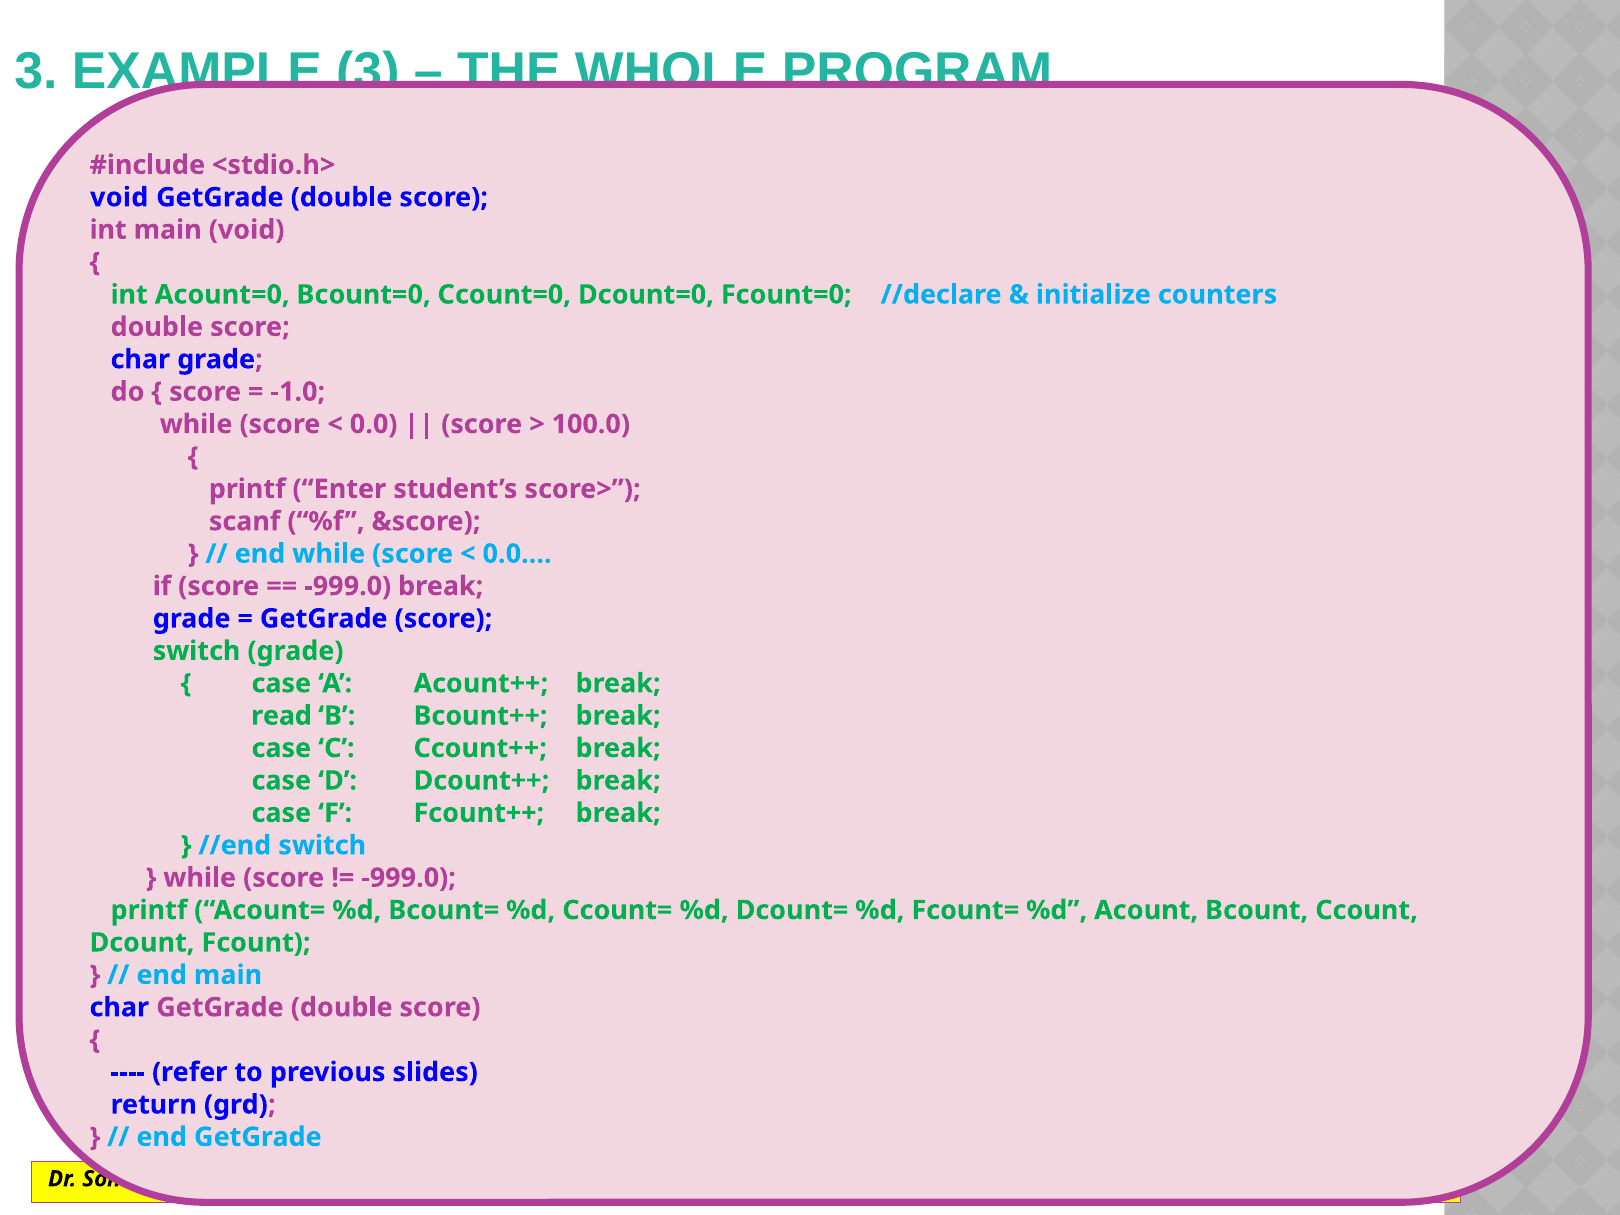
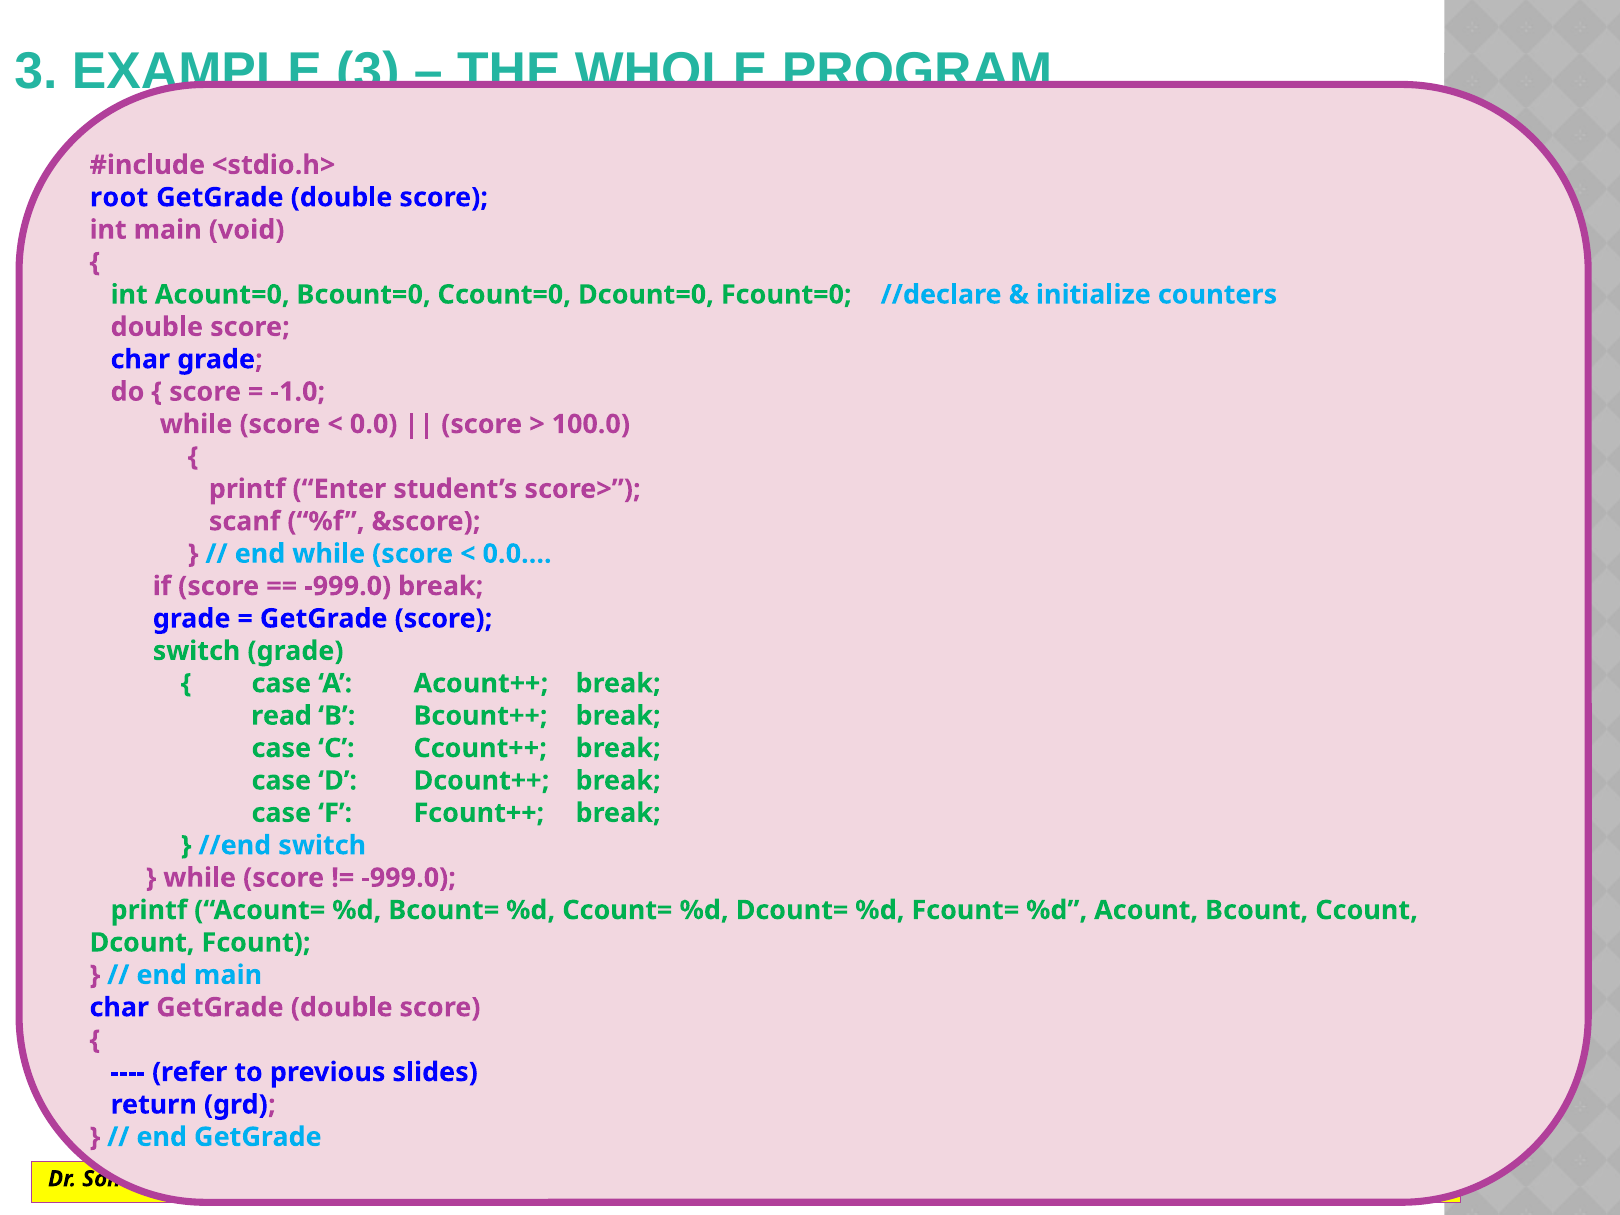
void at (119, 197): void -> root
